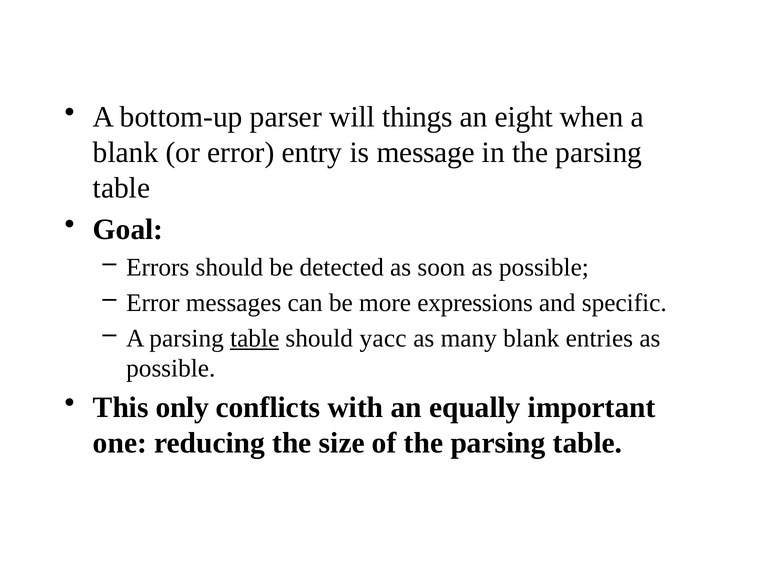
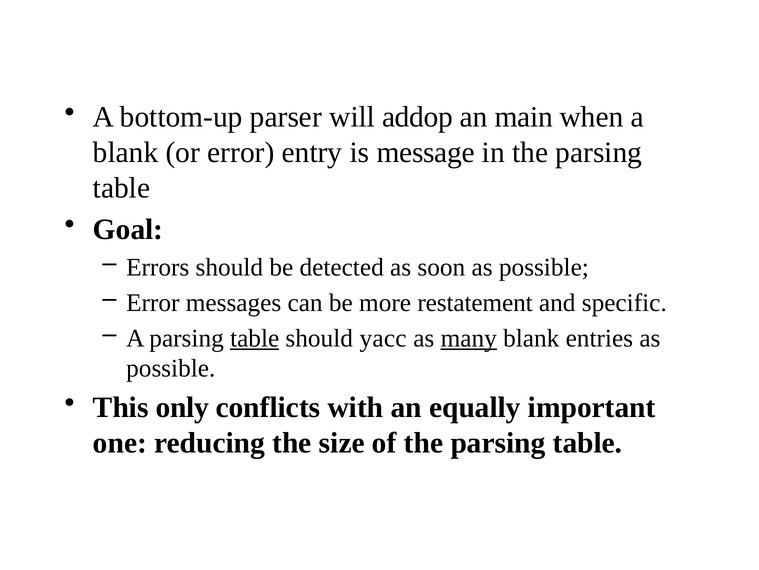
things: things -> addop
eight: eight -> main
expressions: expressions -> restatement
many underline: none -> present
